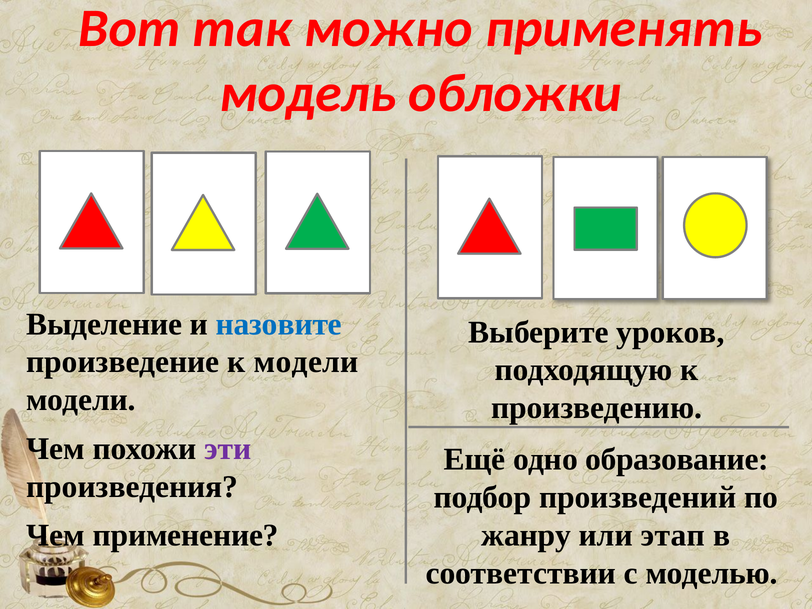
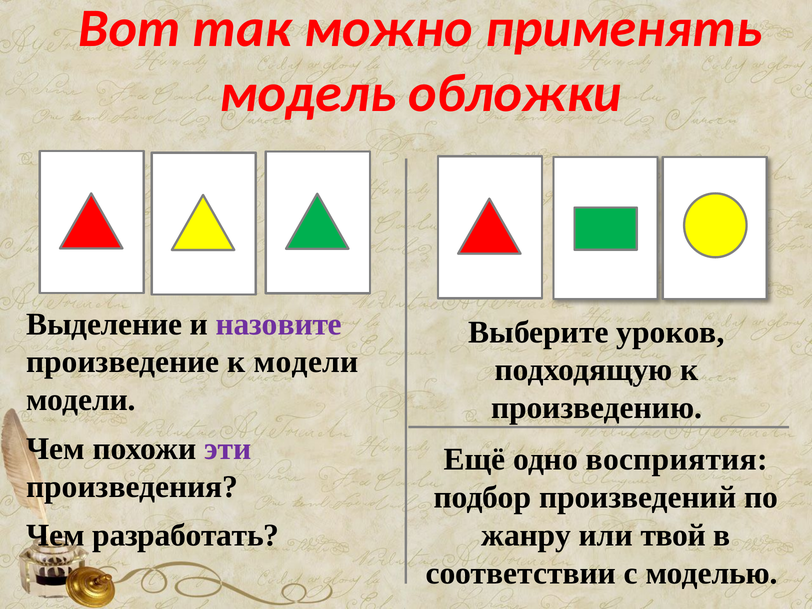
назовите colour: blue -> purple
образование: образование -> восприятия
применение: применение -> разработать
этап: этап -> твой
